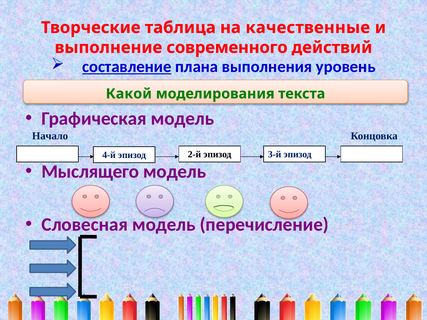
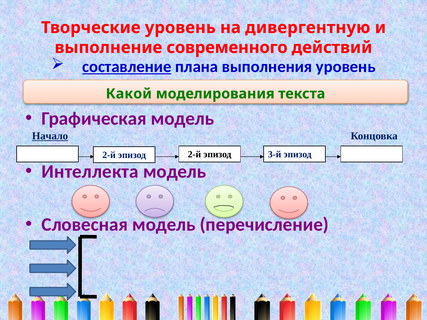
Творческие таблица: таблица -> уровень
качественные: качественные -> дивергентную
Начало underline: none -> present
4-й at (109, 155): 4-й -> 2-й
Мыслящего: Мыслящего -> Интеллекта
